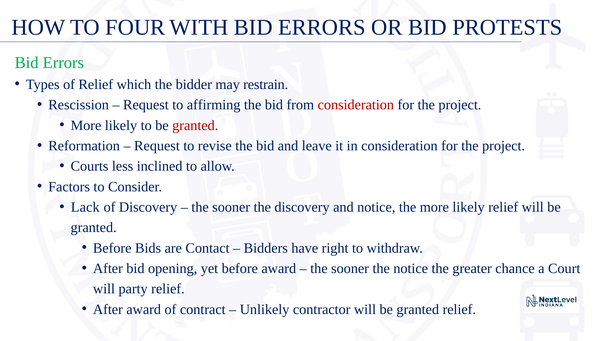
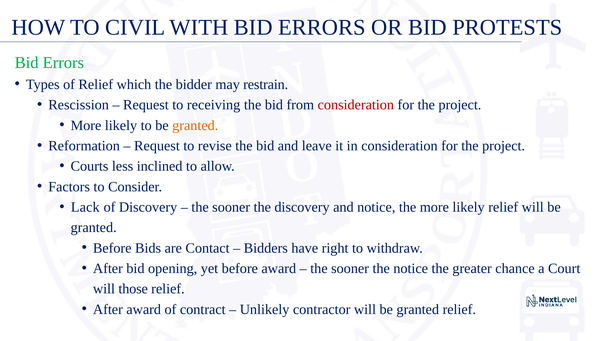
FOUR: FOUR -> CIVIL
affirming: affirming -> receiving
granted at (195, 125) colour: red -> orange
party: party -> those
